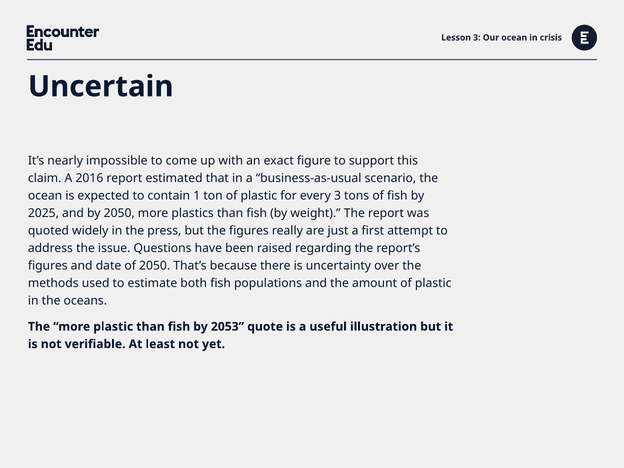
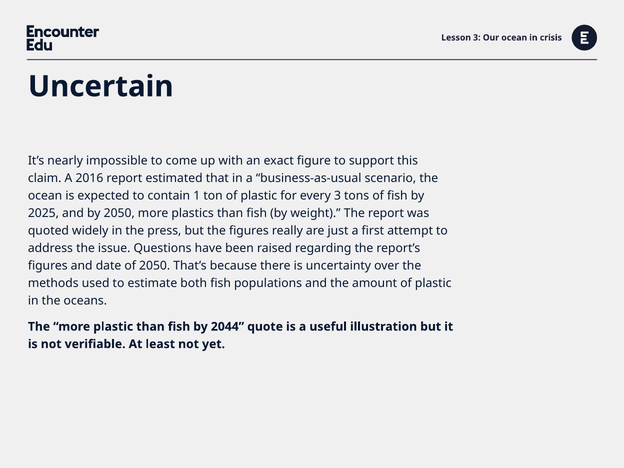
2053: 2053 -> 2044
